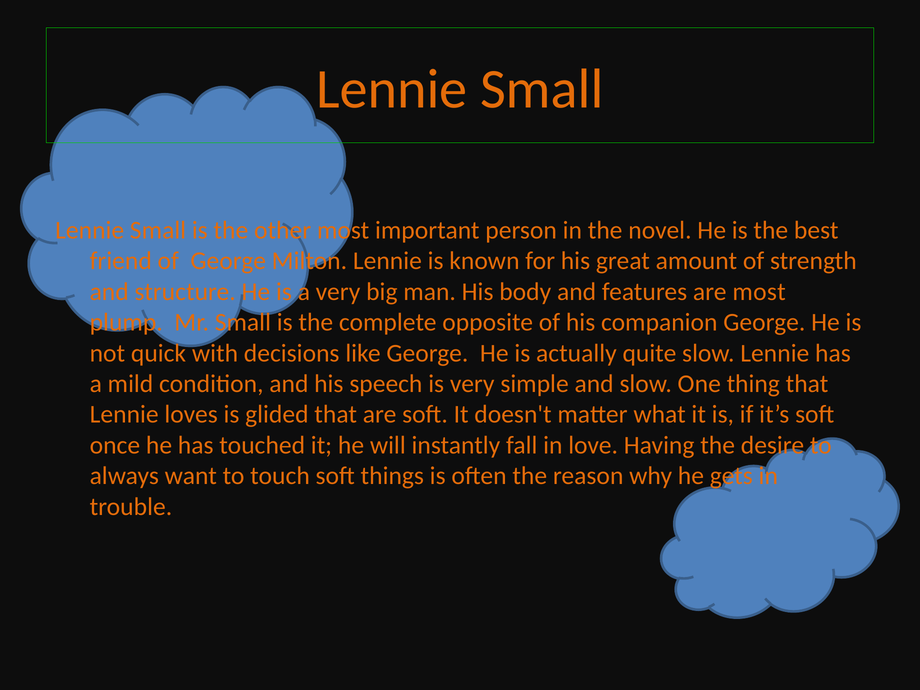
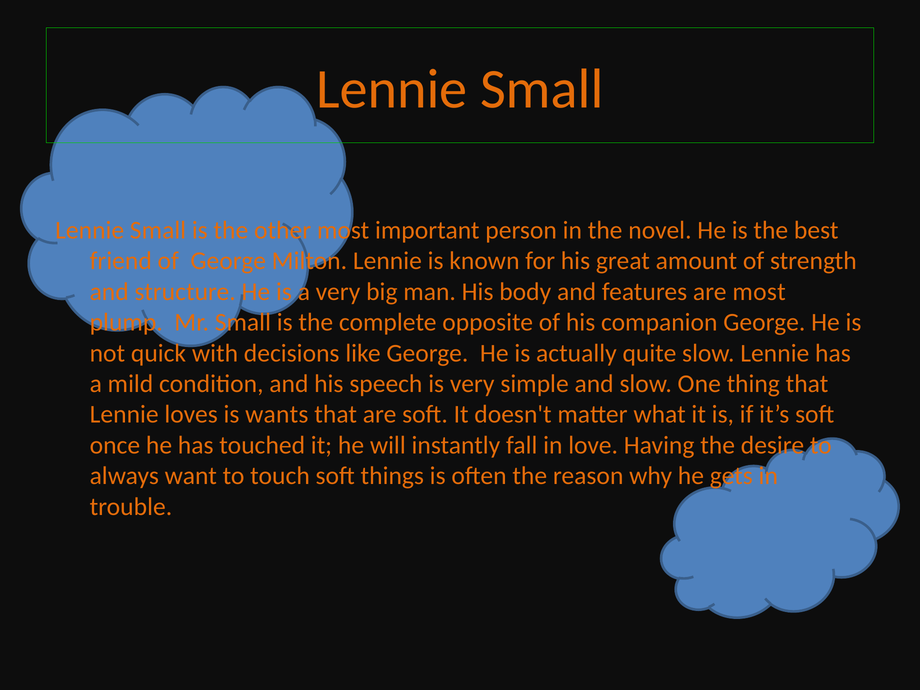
glided: glided -> wants
